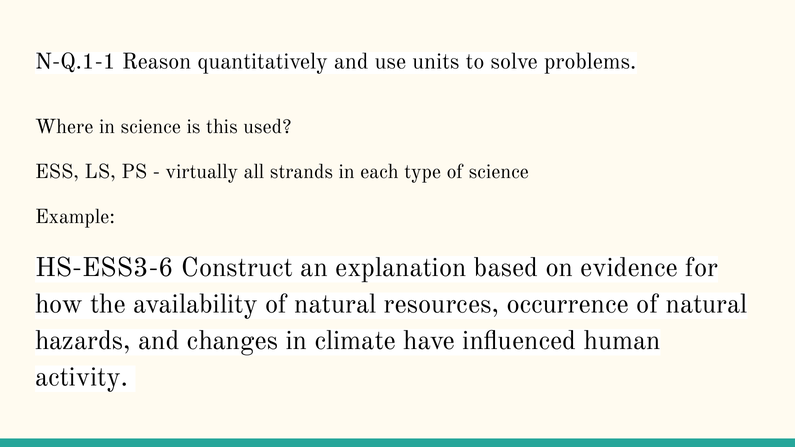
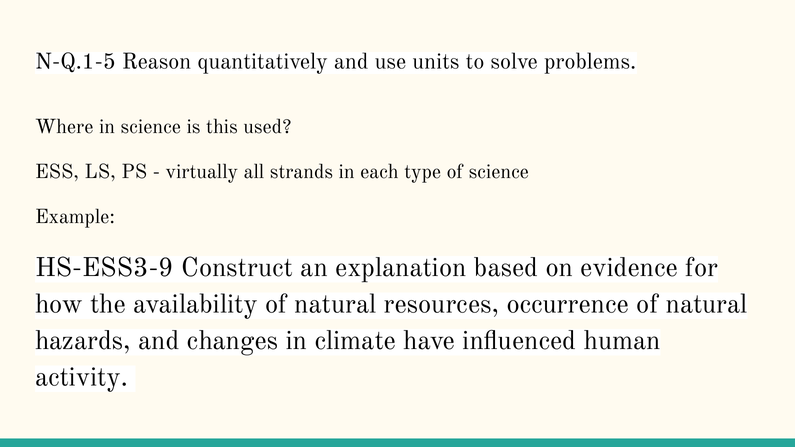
N-Q.1-1: N-Q.1-1 -> N-Q.1-5
HS-ESS3-6: HS-ESS3-6 -> HS-ESS3-9
